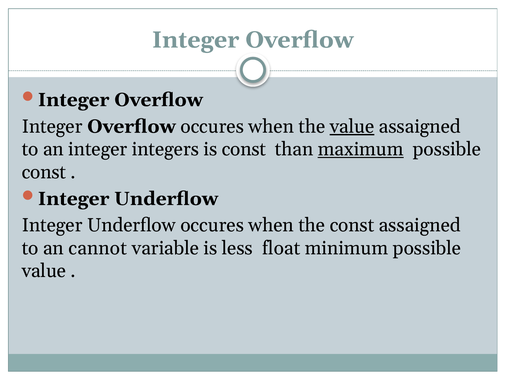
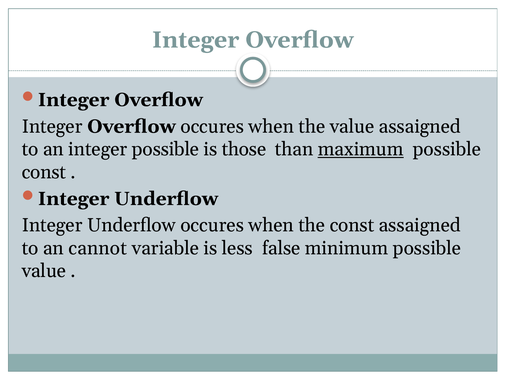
value at (352, 126) underline: present -> none
integer integers: integers -> possible
is const: const -> those
float: float -> false
